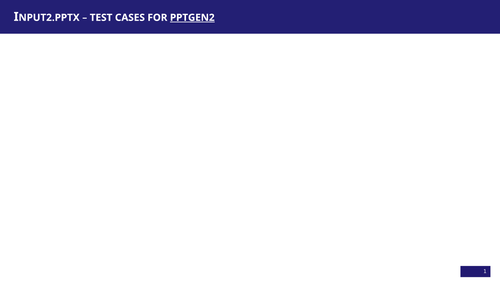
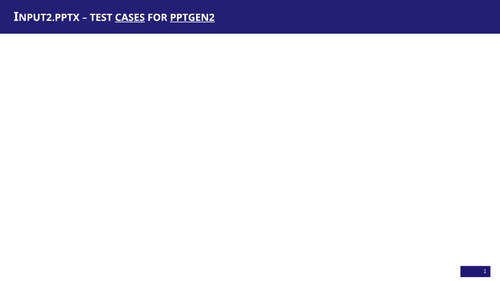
CASES underline: none -> present
